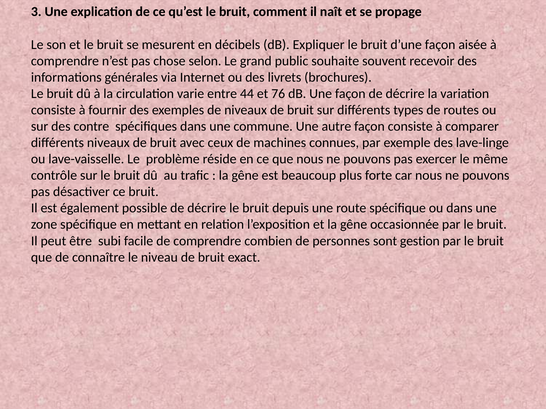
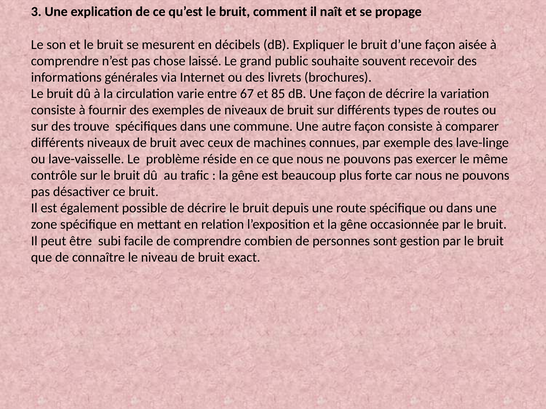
selon: selon -> laissé
44: 44 -> 67
76: 76 -> 85
contre: contre -> trouve
